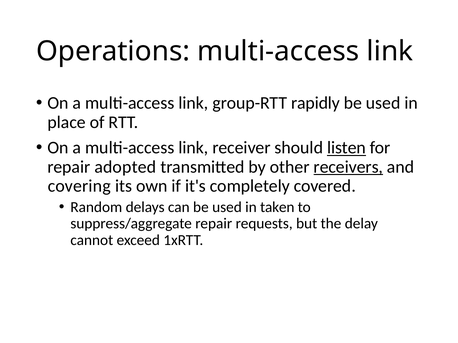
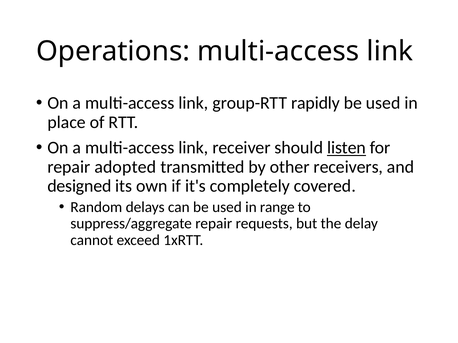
receivers underline: present -> none
covering: covering -> designed
taken: taken -> range
